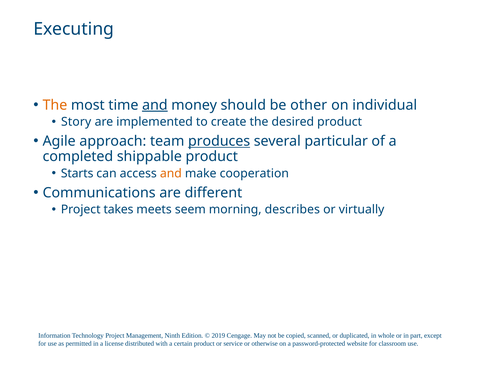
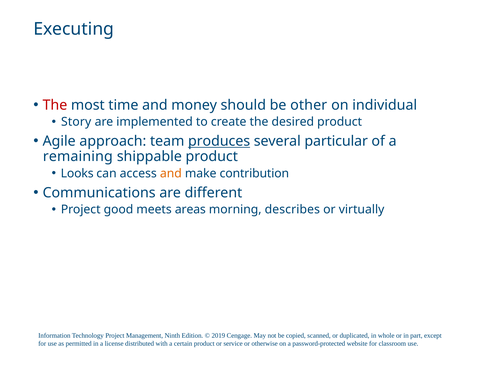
The at (55, 105) colour: orange -> red
and at (155, 105) underline: present -> none
completed: completed -> remaining
Starts: Starts -> Looks
cooperation: cooperation -> contribution
takes: takes -> good
seem: seem -> areas
